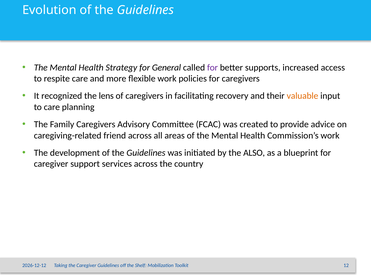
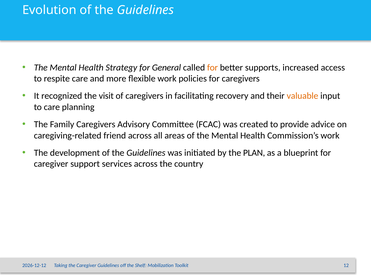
for at (213, 68) colour: purple -> orange
lens: lens -> visit
ALSO: ALSO -> PLAN
